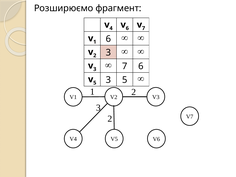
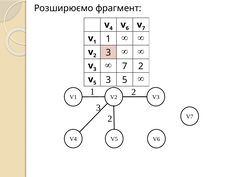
6 at (108, 39): 6 -> 1
7 6: 6 -> 2
